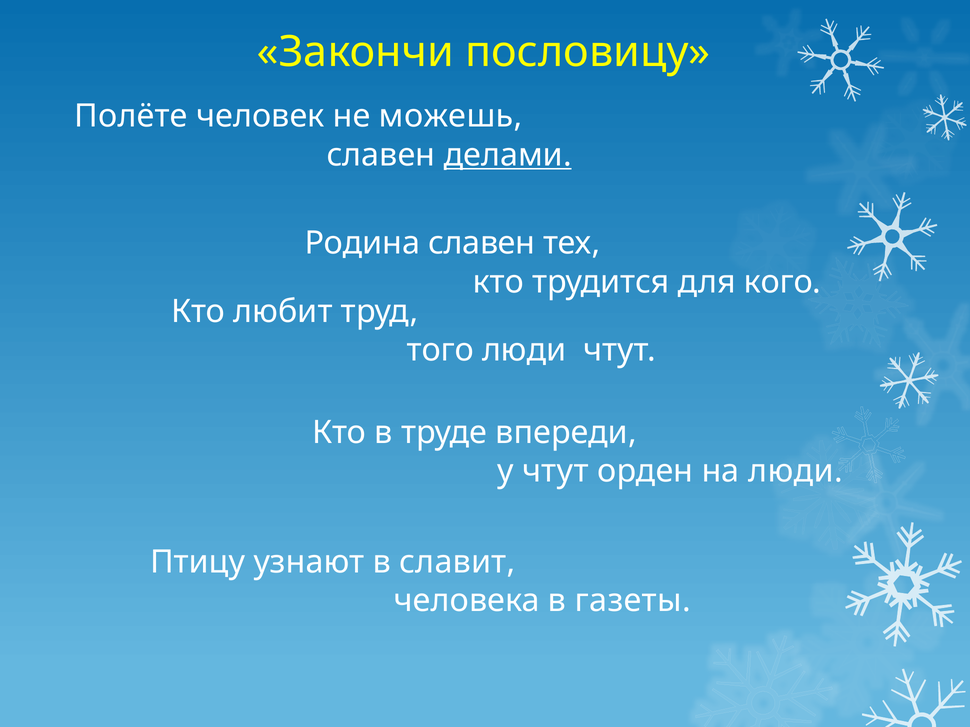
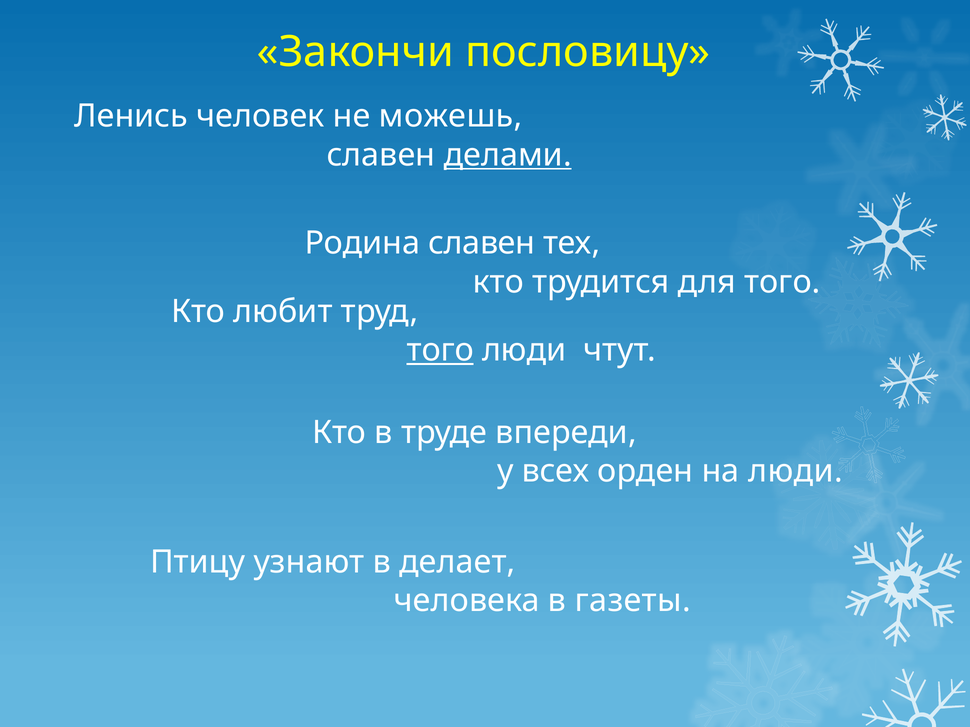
Полёте: Полёте -> Ленись
для кого: кого -> того
того at (440, 350) underline: none -> present
у чтут: чтут -> всех
славит: славит -> делает
